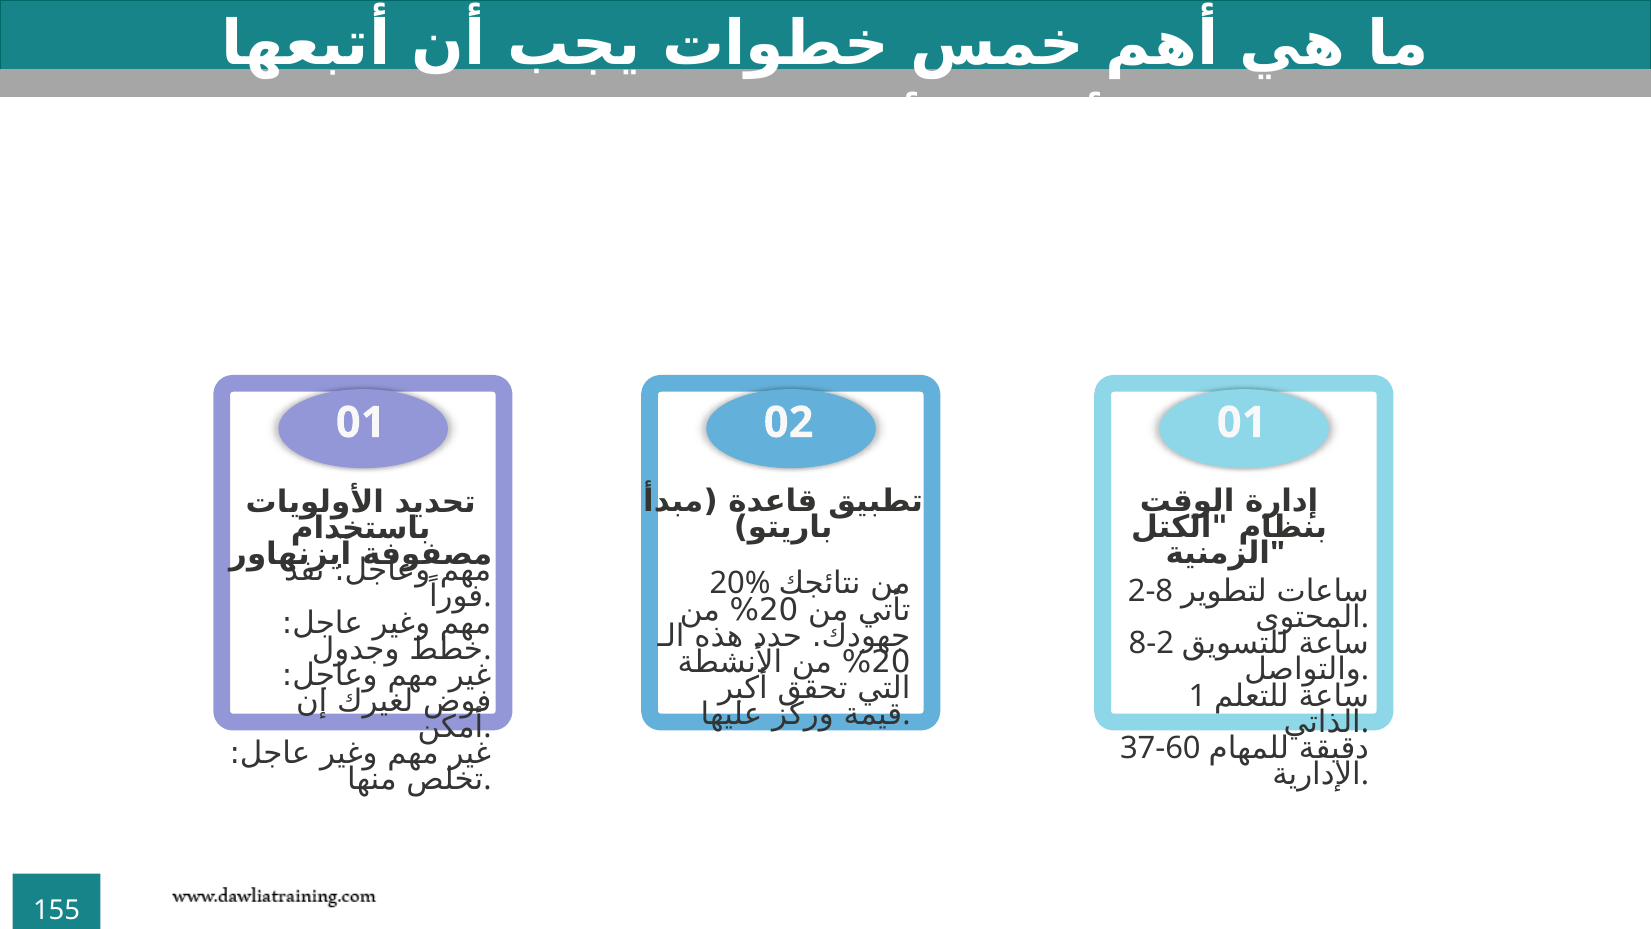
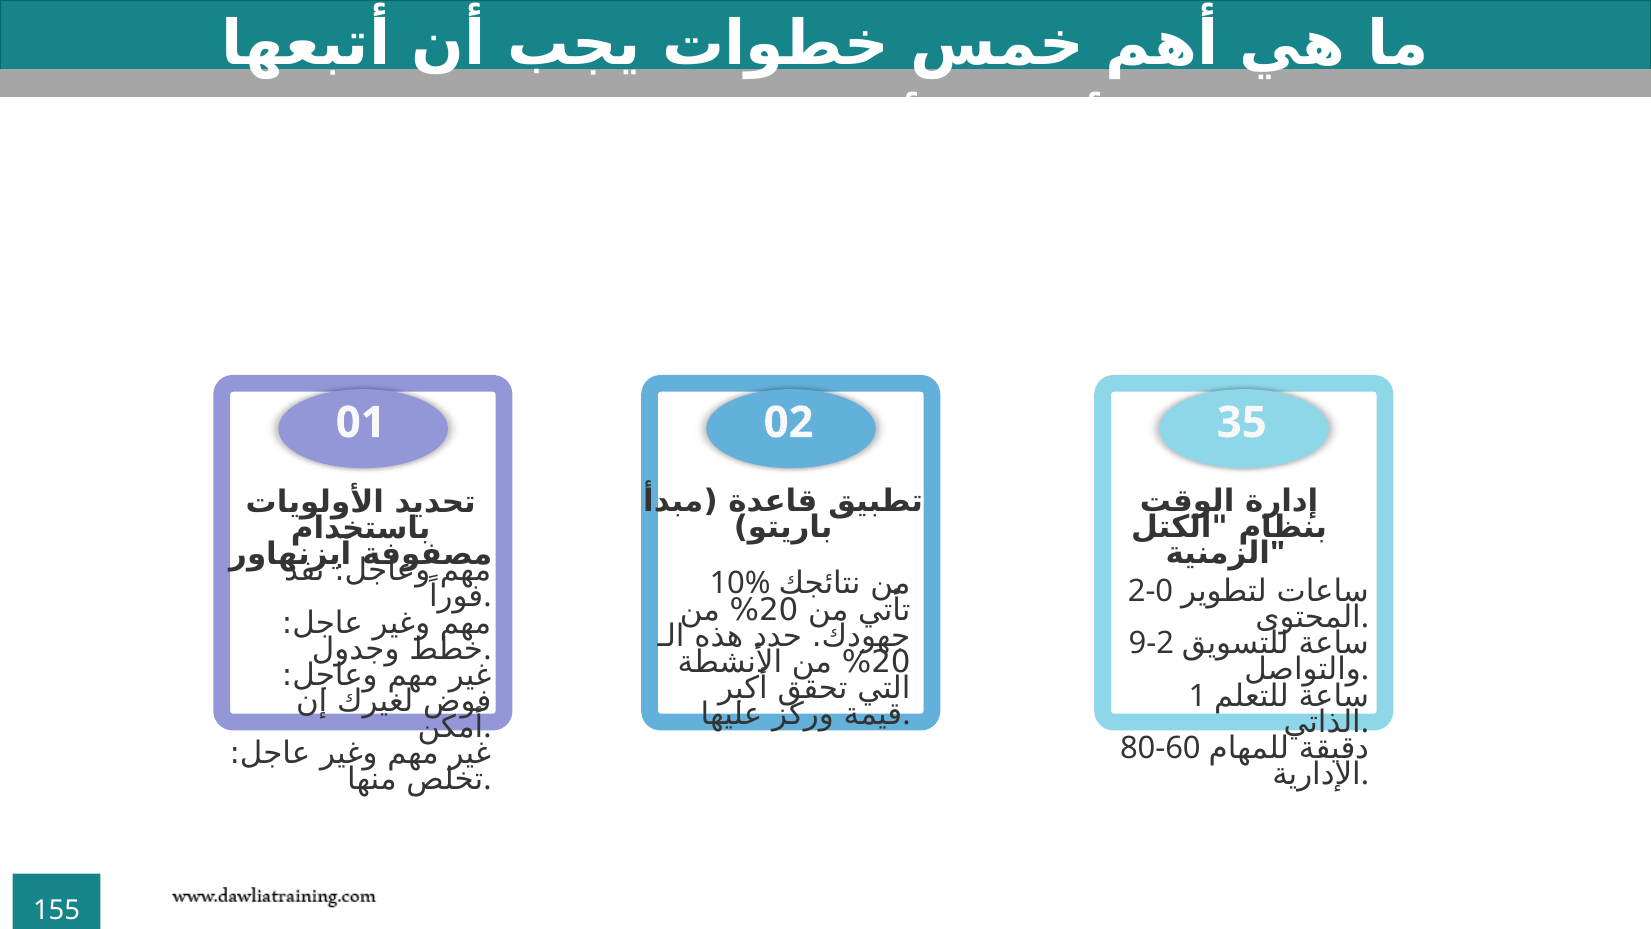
02 01: 01 -> 35
20%: 20% -> 10%
2-8: 2-8 -> 2-0
8-2: 8-2 -> 9-2
37-60: 37-60 -> 80-60
